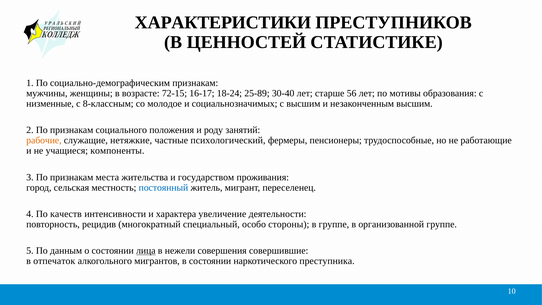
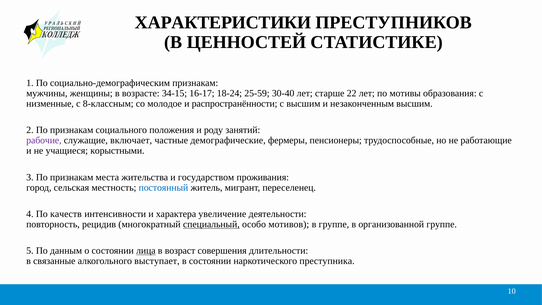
72-15: 72-15 -> 34-15
25-89: 25-89 -> 25-59
56: 56 -> 22
социальнозначимых: социальнозначимых -> распространённости
рабочие colour: orange -> purple
нетяжкие: нетяжкие -> включает
психологический: психологический -> демографические
компоненты: компоненты -> корыстными
специальный underline: none -> present
стороны: стороны -> мотивов
нежели: нежели -> возраст
совершившие: совершившие -> длительности
отпечаток: отпечаток -> связанные
мигрантов: мигрантов -> выступает
